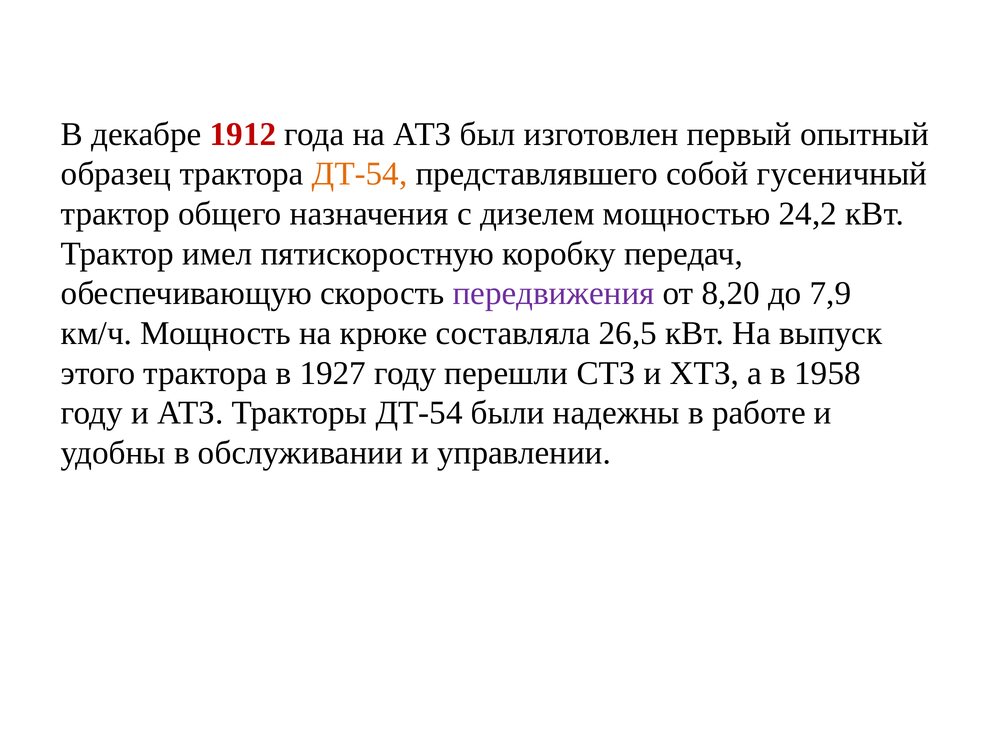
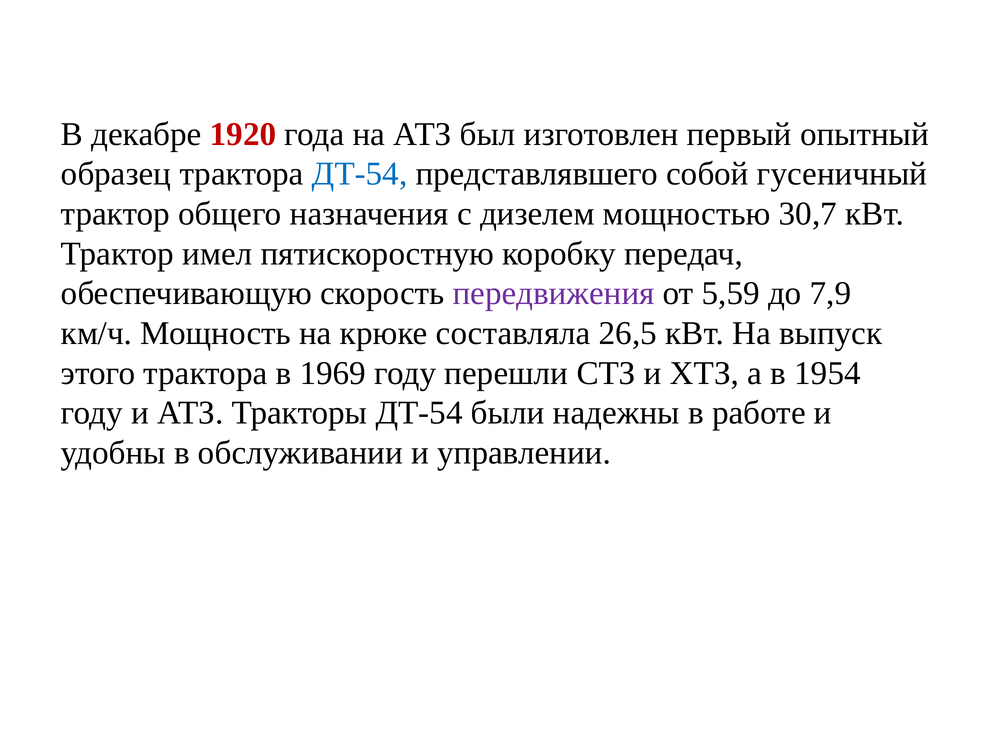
1912: 1912 -> 1920
ДТ-54 at (360, 174) colour: orange -> blue
24,2: 24,2 -> 30,7
8,20: 8,20 -> 5,59
1927: 1927 -> 1969
1958: 1958 -> 1954
